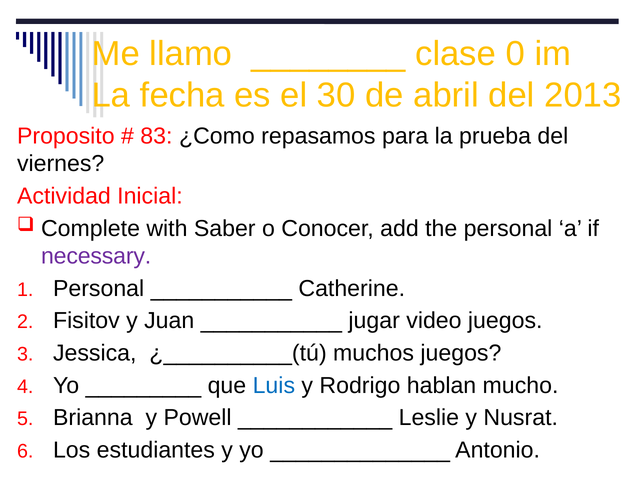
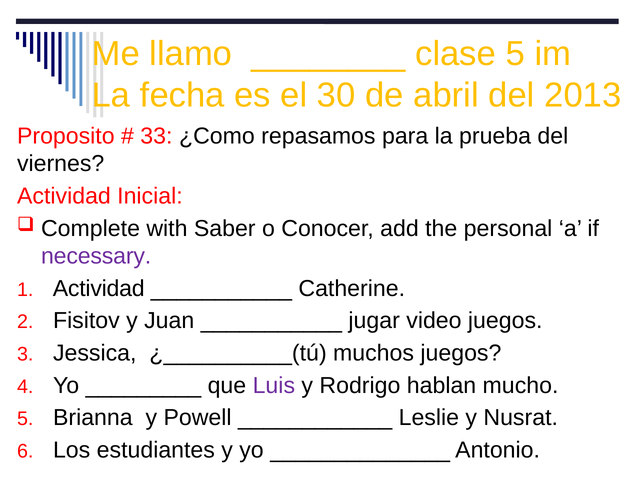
clase 0: 0 -> 5
83: 83 -> 33
Personal at (99, 288): Personal -> Actividad
Luis colour: blue -> purple
